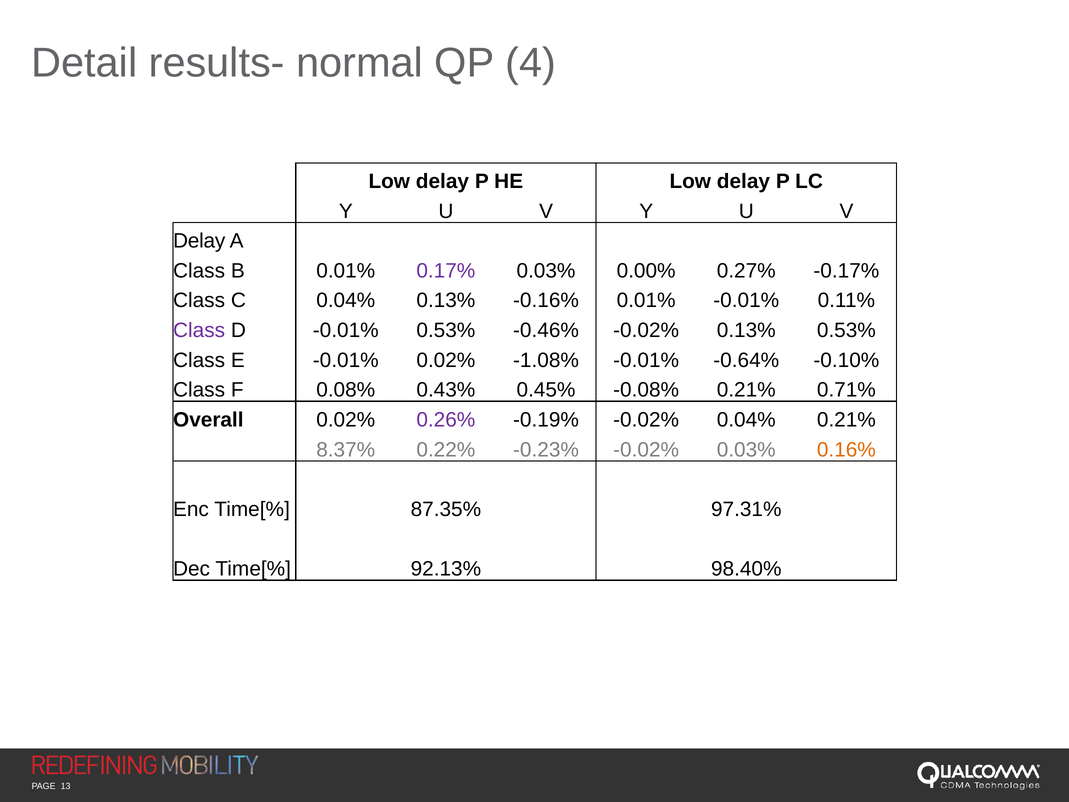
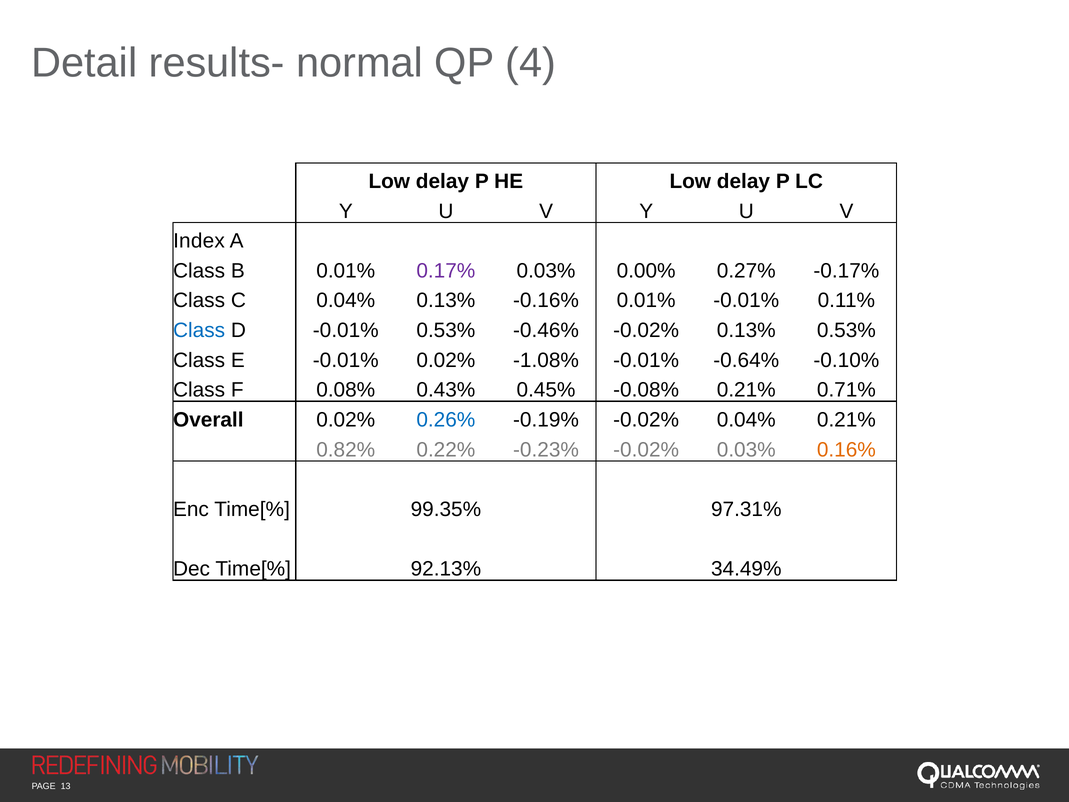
Delay at (199, 241): Delay -> Index
Class at (199, 330) colour: purple -> blue
0.26% colour: purple -> blue
8.37%: 8.37% -> 0.82%
87.35%: 87.35% -> 99.35%
98.40%: 98.40% -> 34.49%
